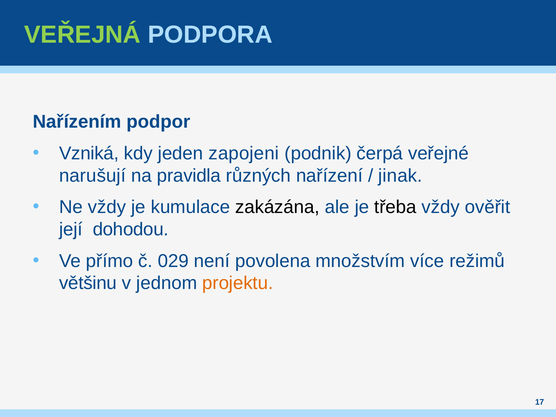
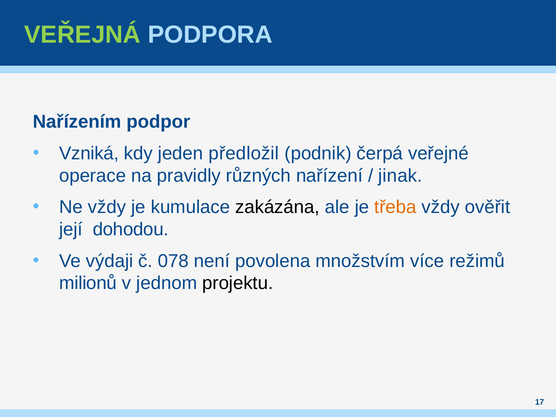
zapojeni: zapojeni -> předložil
narušují: narušují -> operace
pravidla: pravidla -> pravidly
třeba colour: black -> orange
přímo: přímo -> výdaji
029: 029 -> 078
většinu: většinu -> milionů
projektu colour: orange -> black
